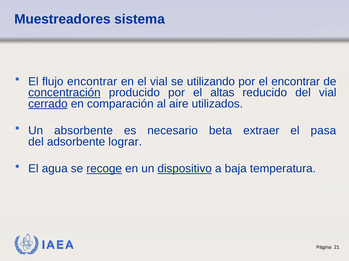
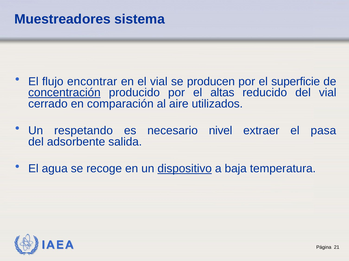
utilizando: utilizando -> producen
el encontrar: encontrar -> superficie
cerrado underline: present -> none
absorbente: absorbente -> respetando
beta: beta -> nivel
lograr: lograr -> salida
recoge underline: present -> none
